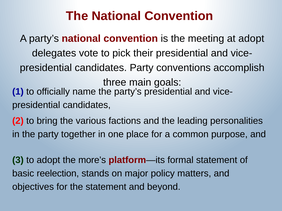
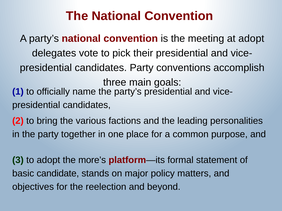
reelection: reelection -> candidate
the statement: statement -> reelection
